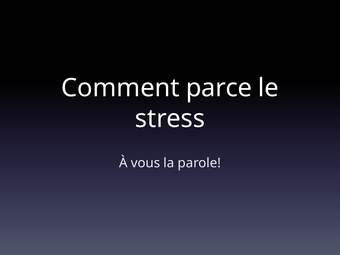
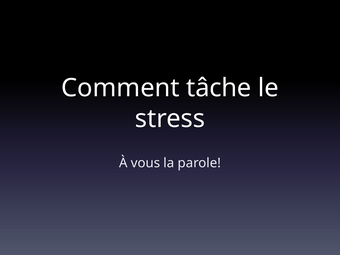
parce: parce -> tâche
